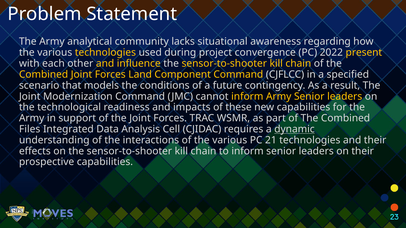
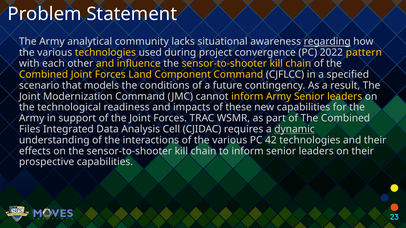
regarding underline: none -> present
present: present -> pattern
21: 21 -> 42
